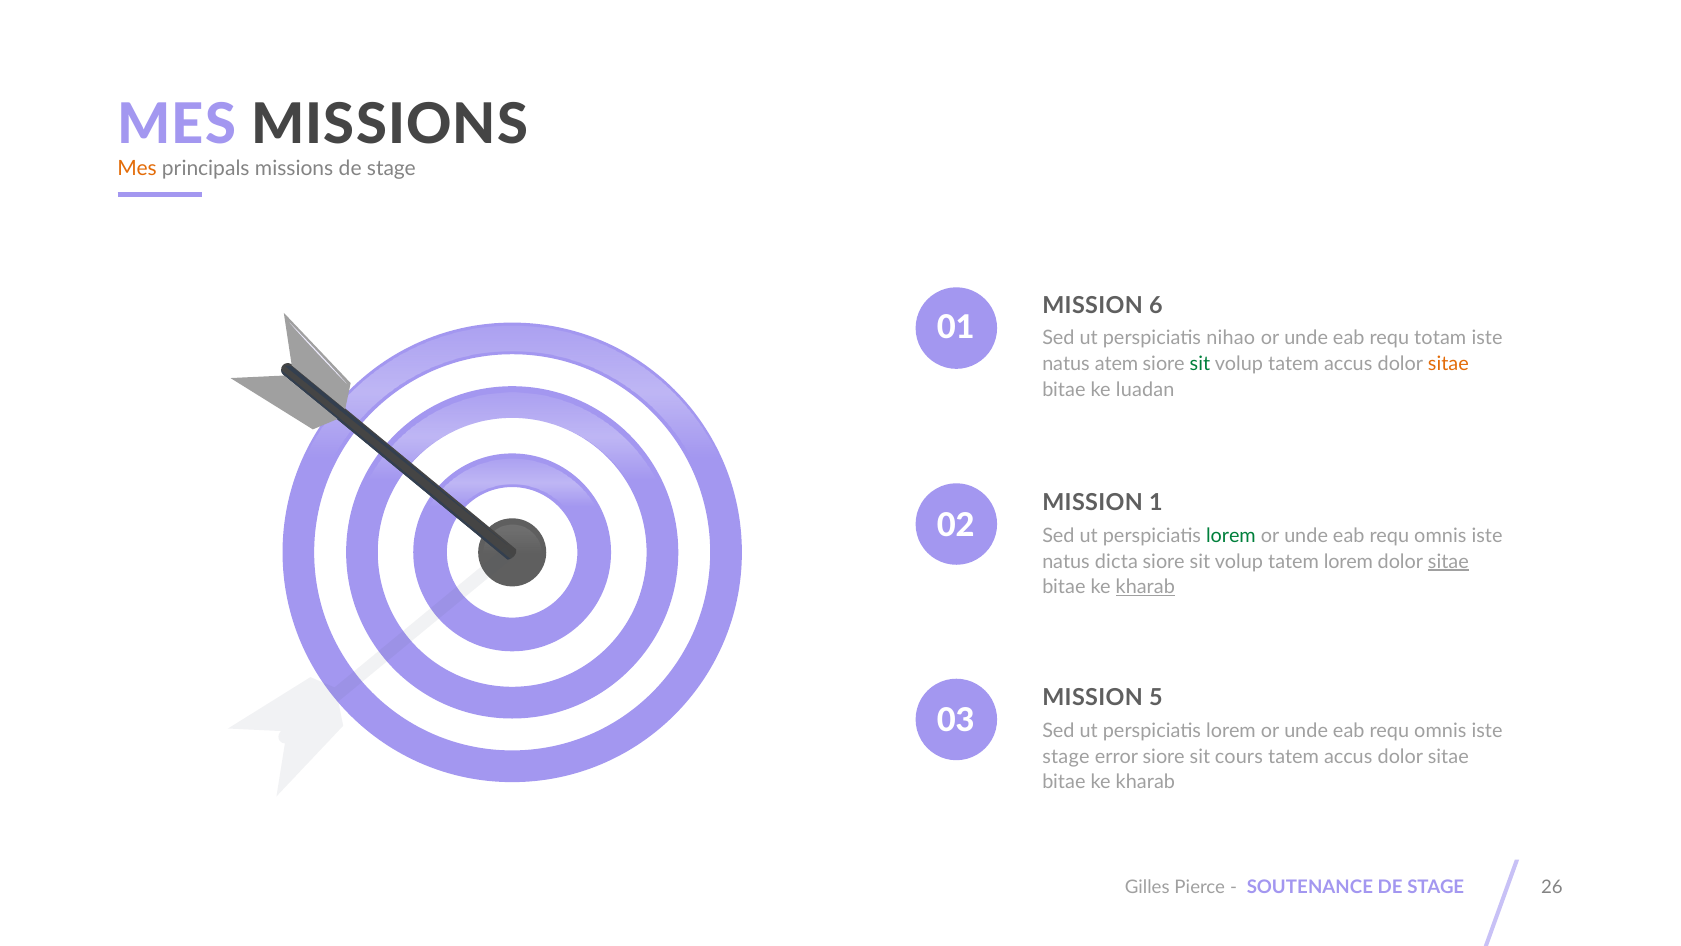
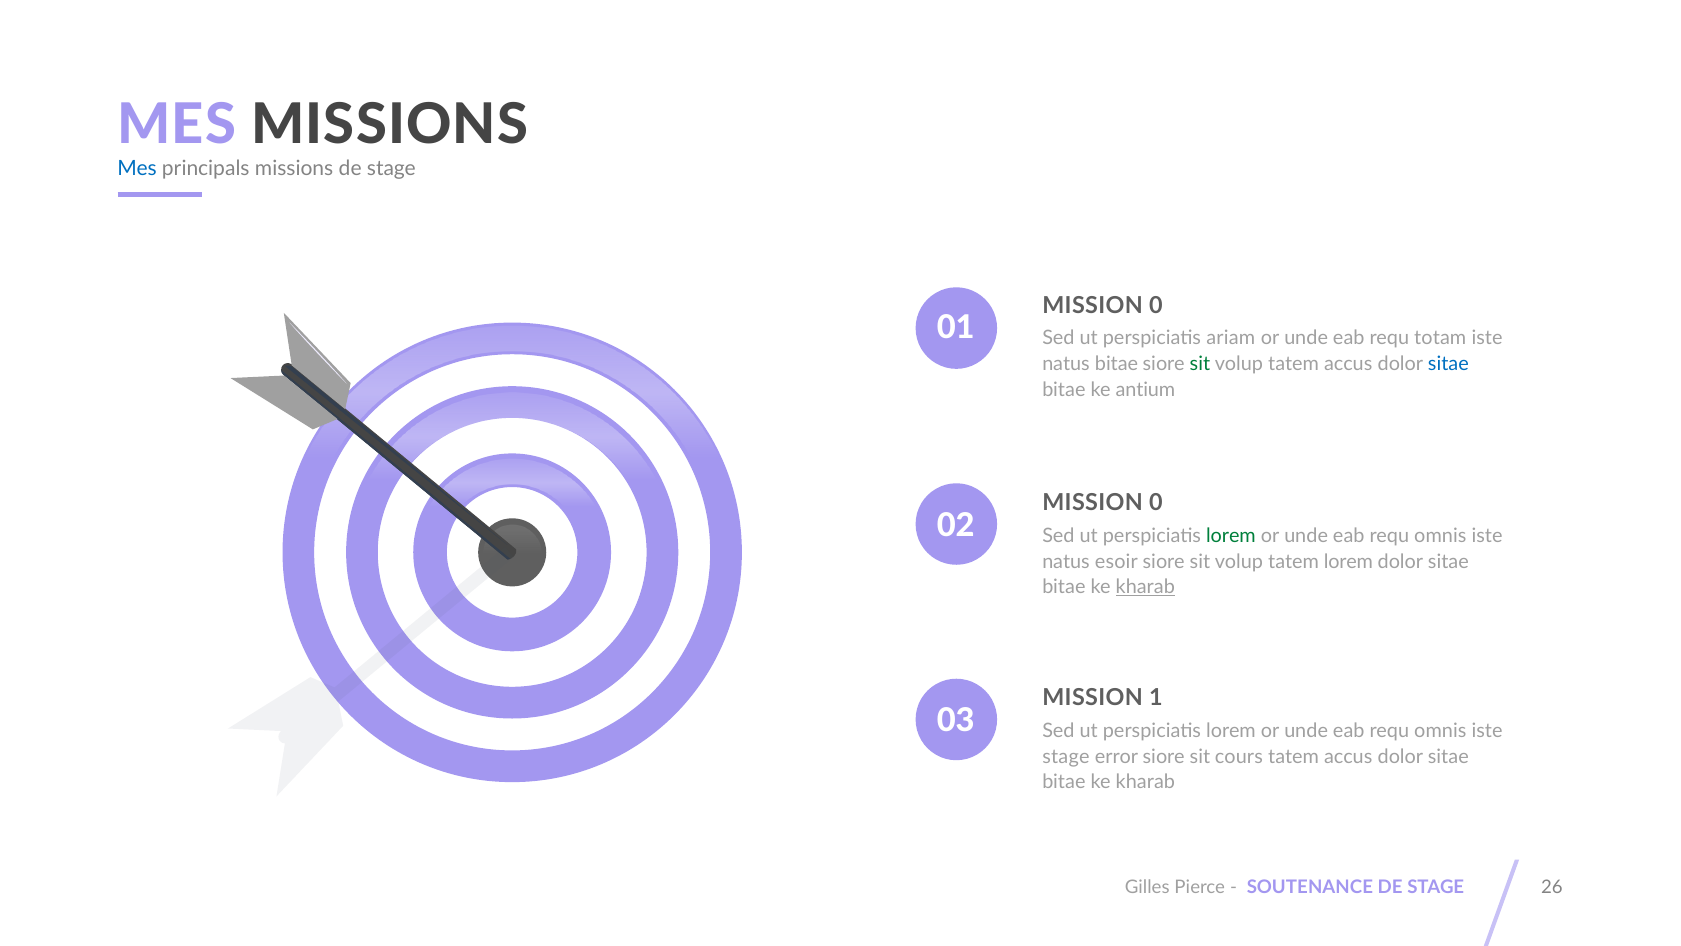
Mes at (137, 169) colour: orange -> blue
6 at (1156, 305): 6 -> 0
nihao: nihao -> ariam
natus atem: atem -> bitae
sitae at (1448, 364) colour: orange -> blue
luadan: luadan -> antium
1 at (1156, 503): 1 -> 0
dicta: dicta -> esoir
sitae at (1448, 561) underline: present -> none
5: 5 -> 1
